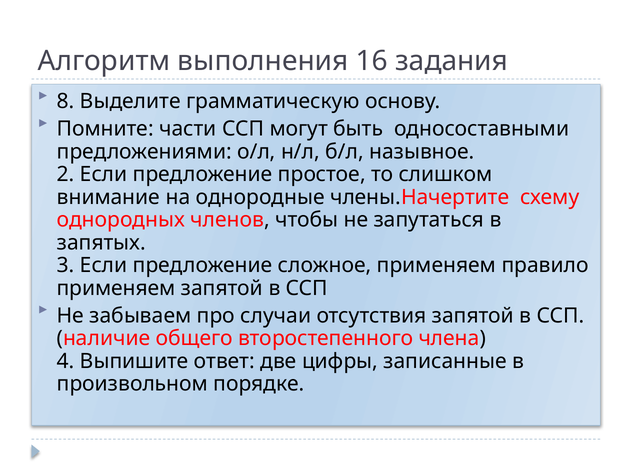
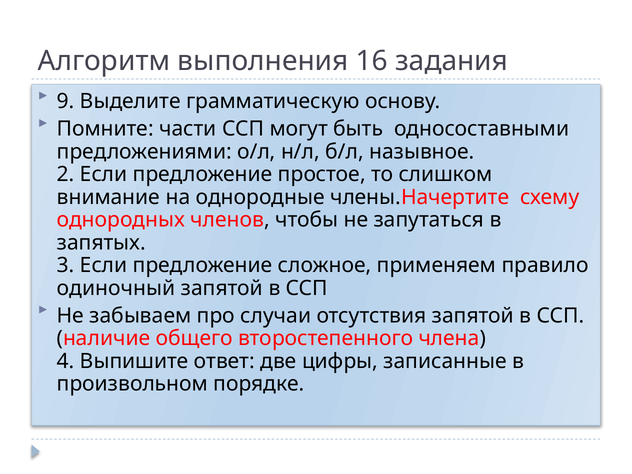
8: 8 -> 9
применяем at (116, 288): применяем -> одиночный
